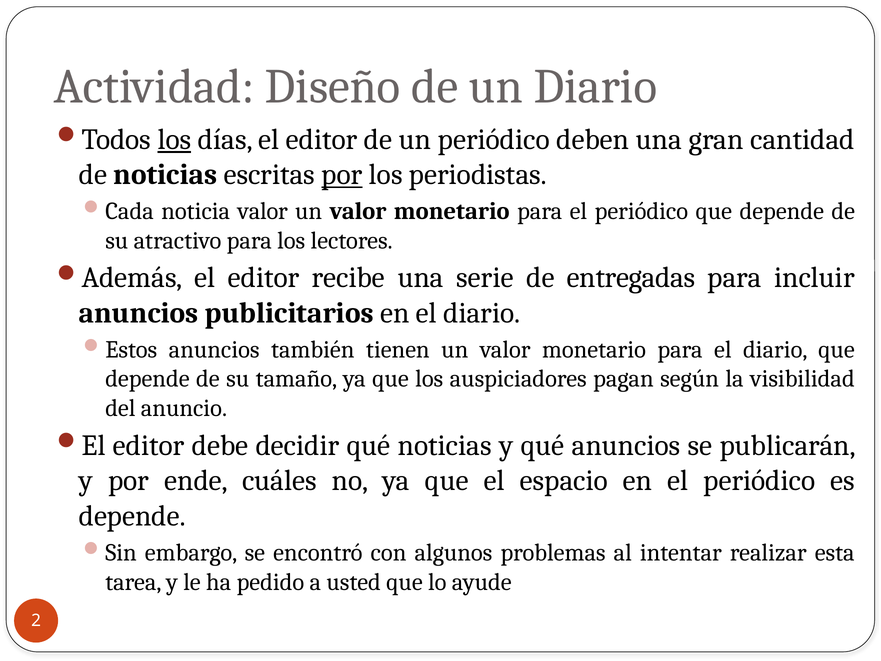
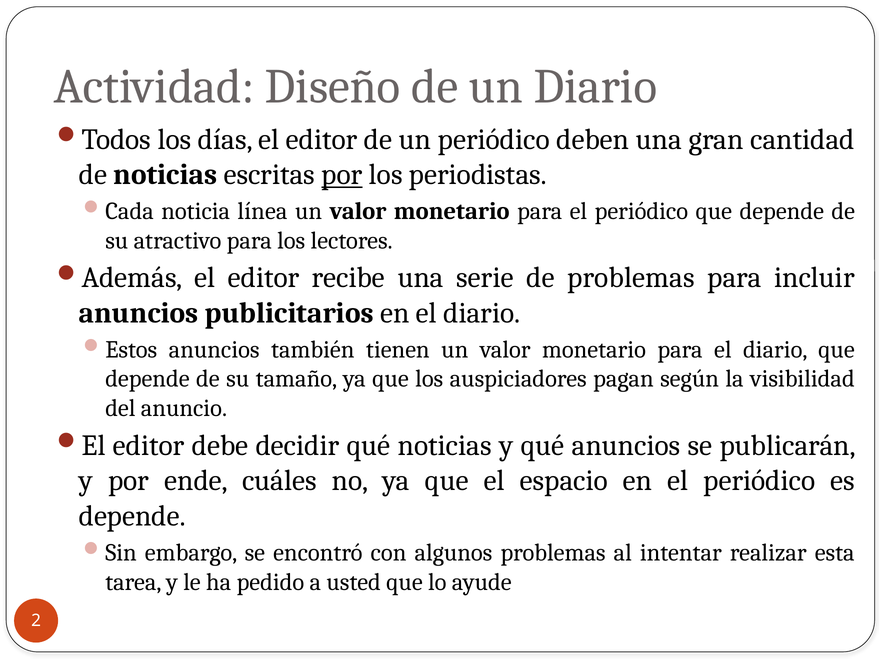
los at (174, 139) underline: present -> none
noticia valor: valor -> línea
de entregadas: entregadas -> problemas
